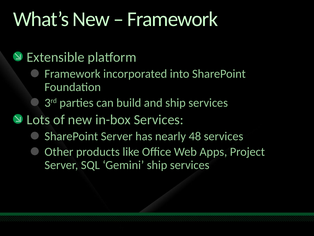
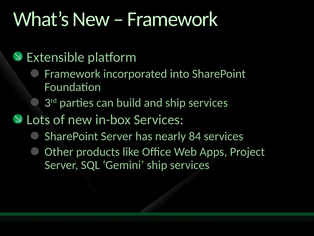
48: 48 -> 84
